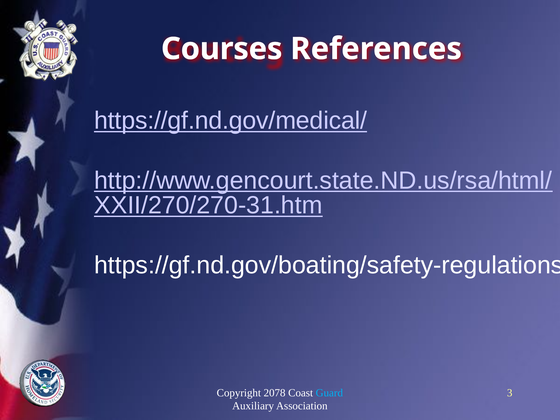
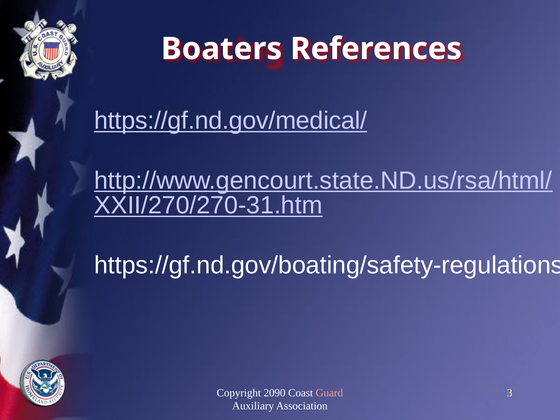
Courses: Courses -> Boaters
2078: 2078 -> 2090
Guard colour: light blue -> pink
